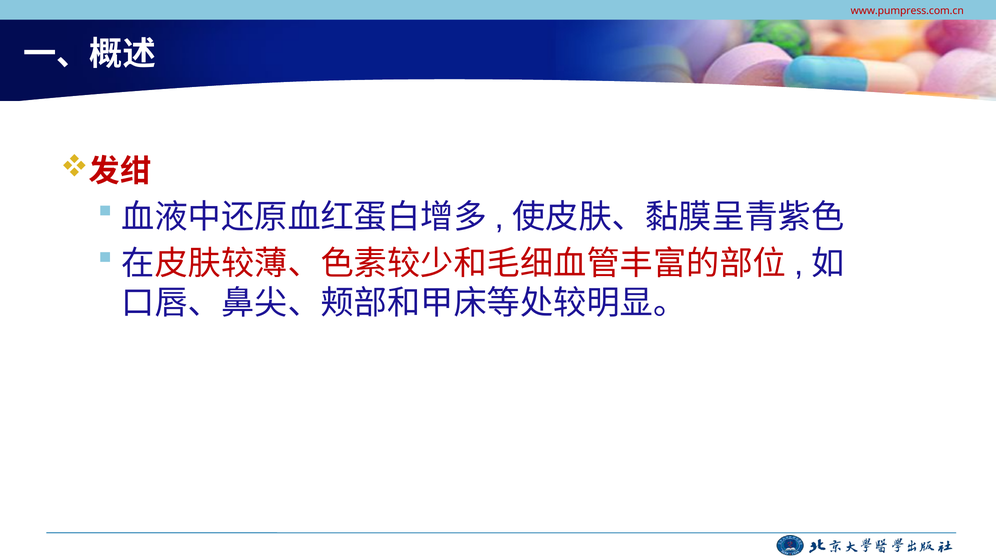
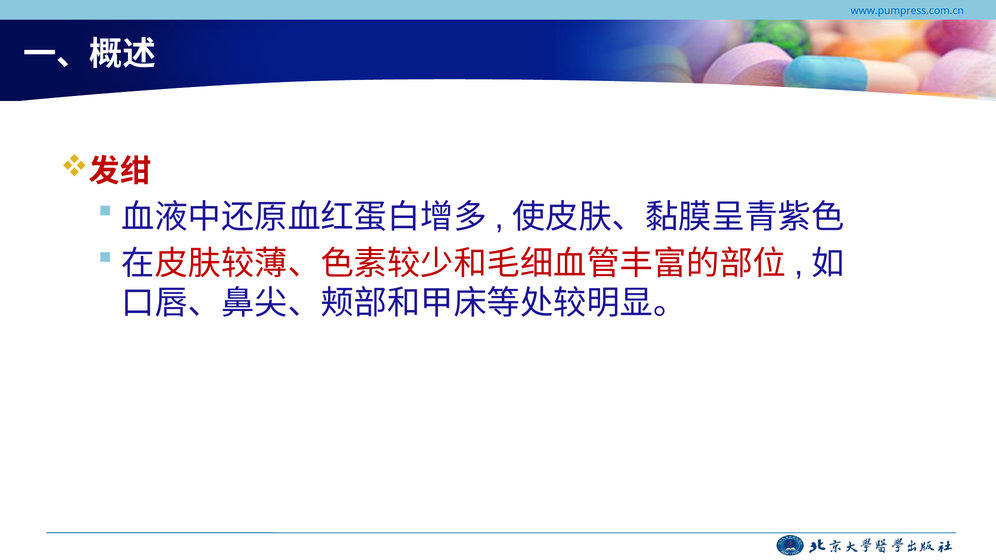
www.pumpress.com.cn colour: red -> blue
